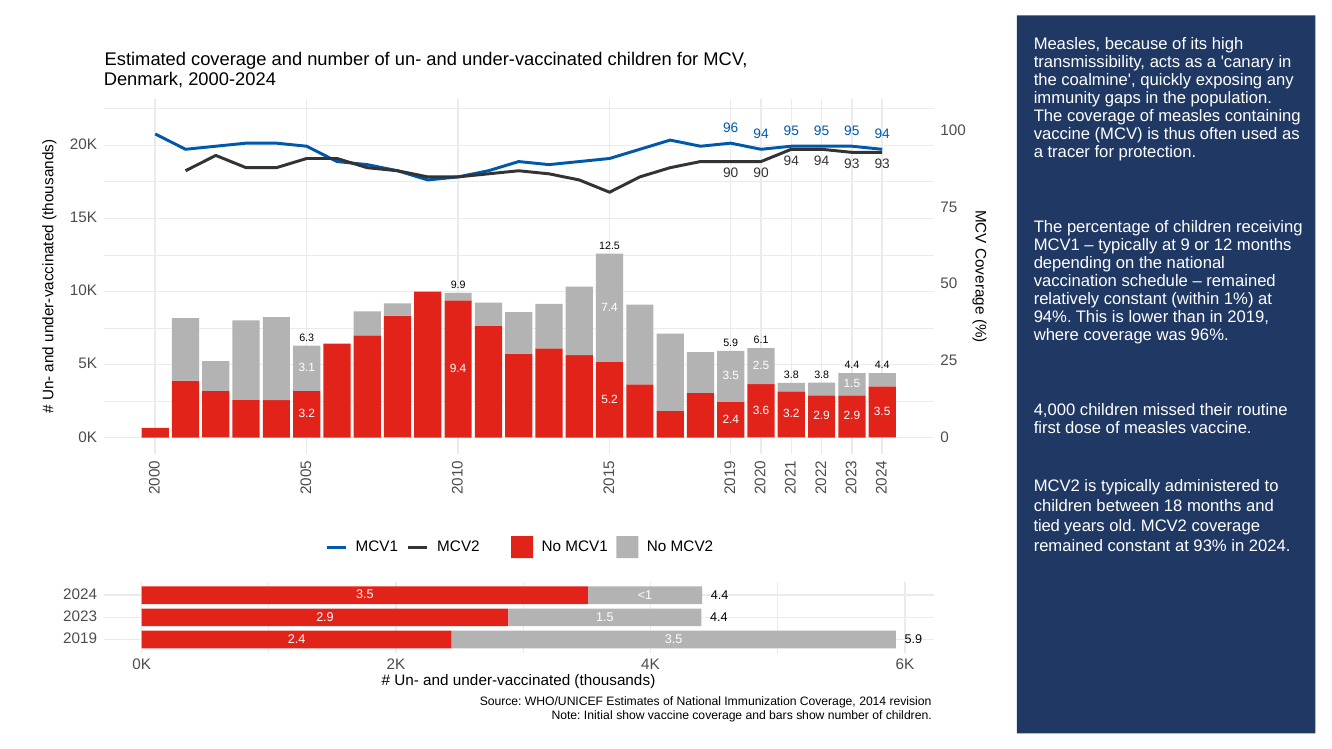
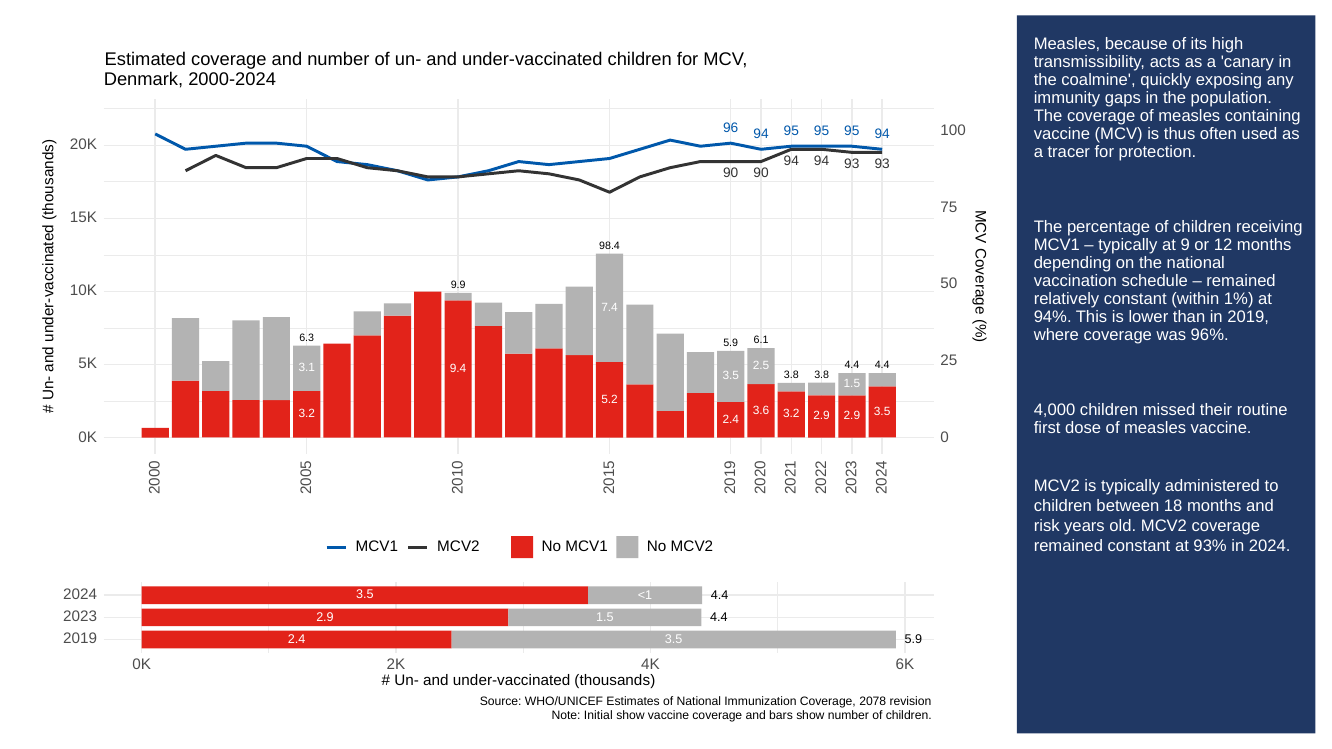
12.5: 12.5 -> 98.4
tied: tied -> risk
2014: 2014 -> 2078
